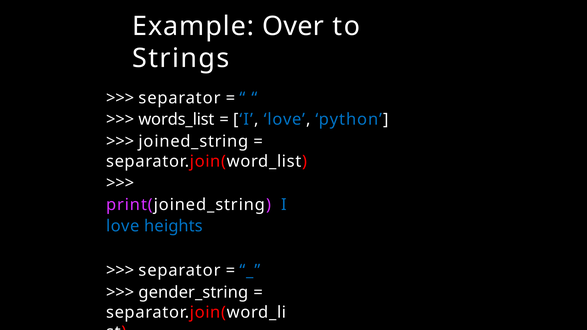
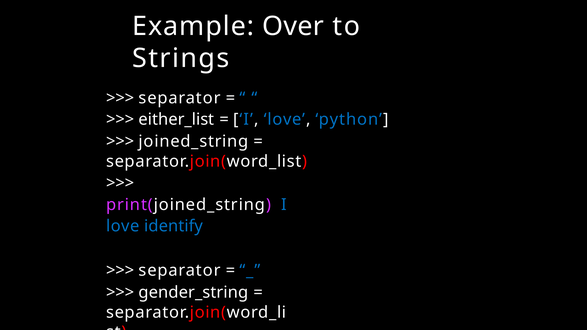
words_list: words_list -> either_list
heights: heights -> identify
